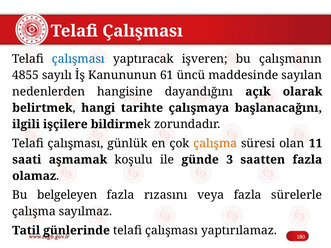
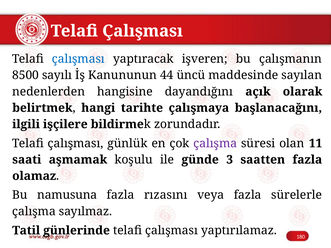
4855: 4855 -> 8500
61: 61 -> 44
çalışma at (215, 143) colour: orange -> purple
belgeleyen: belgeleyen -> namusuna
